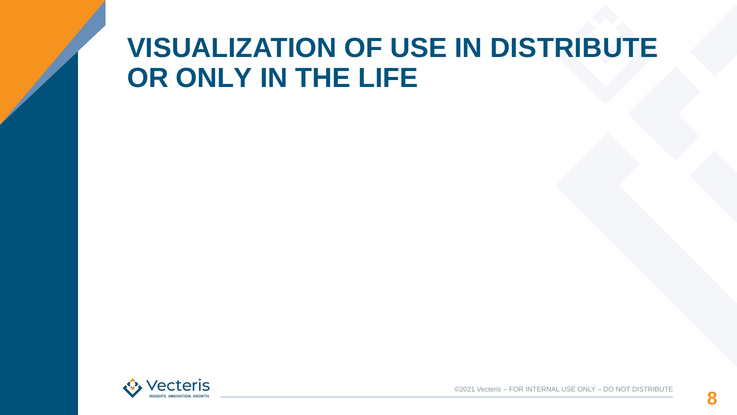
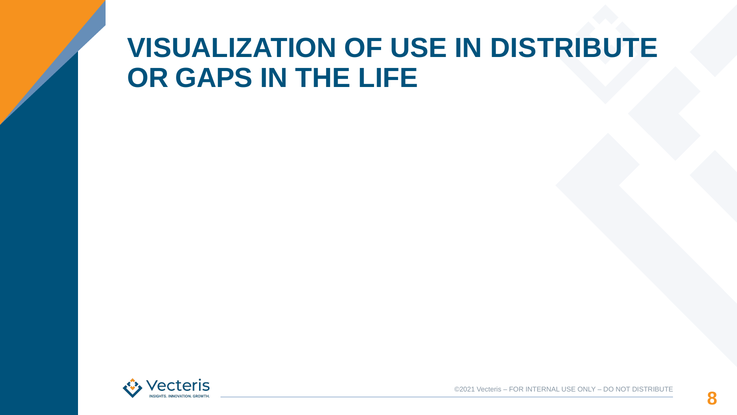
OR ONLY: ONLY -> GAPS
